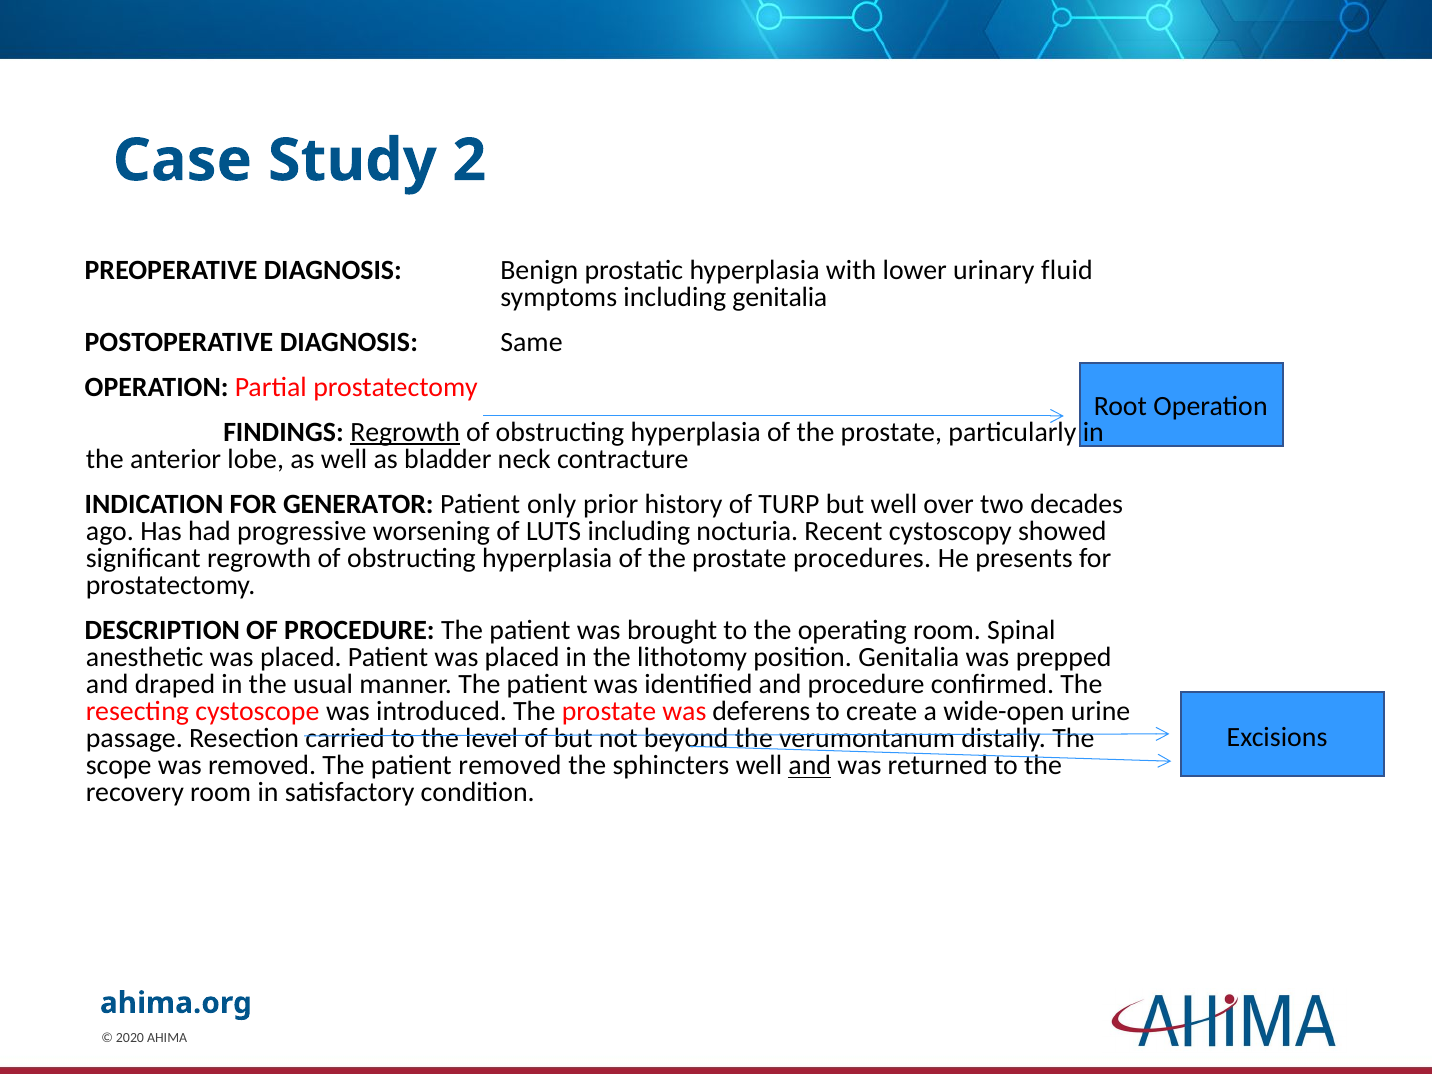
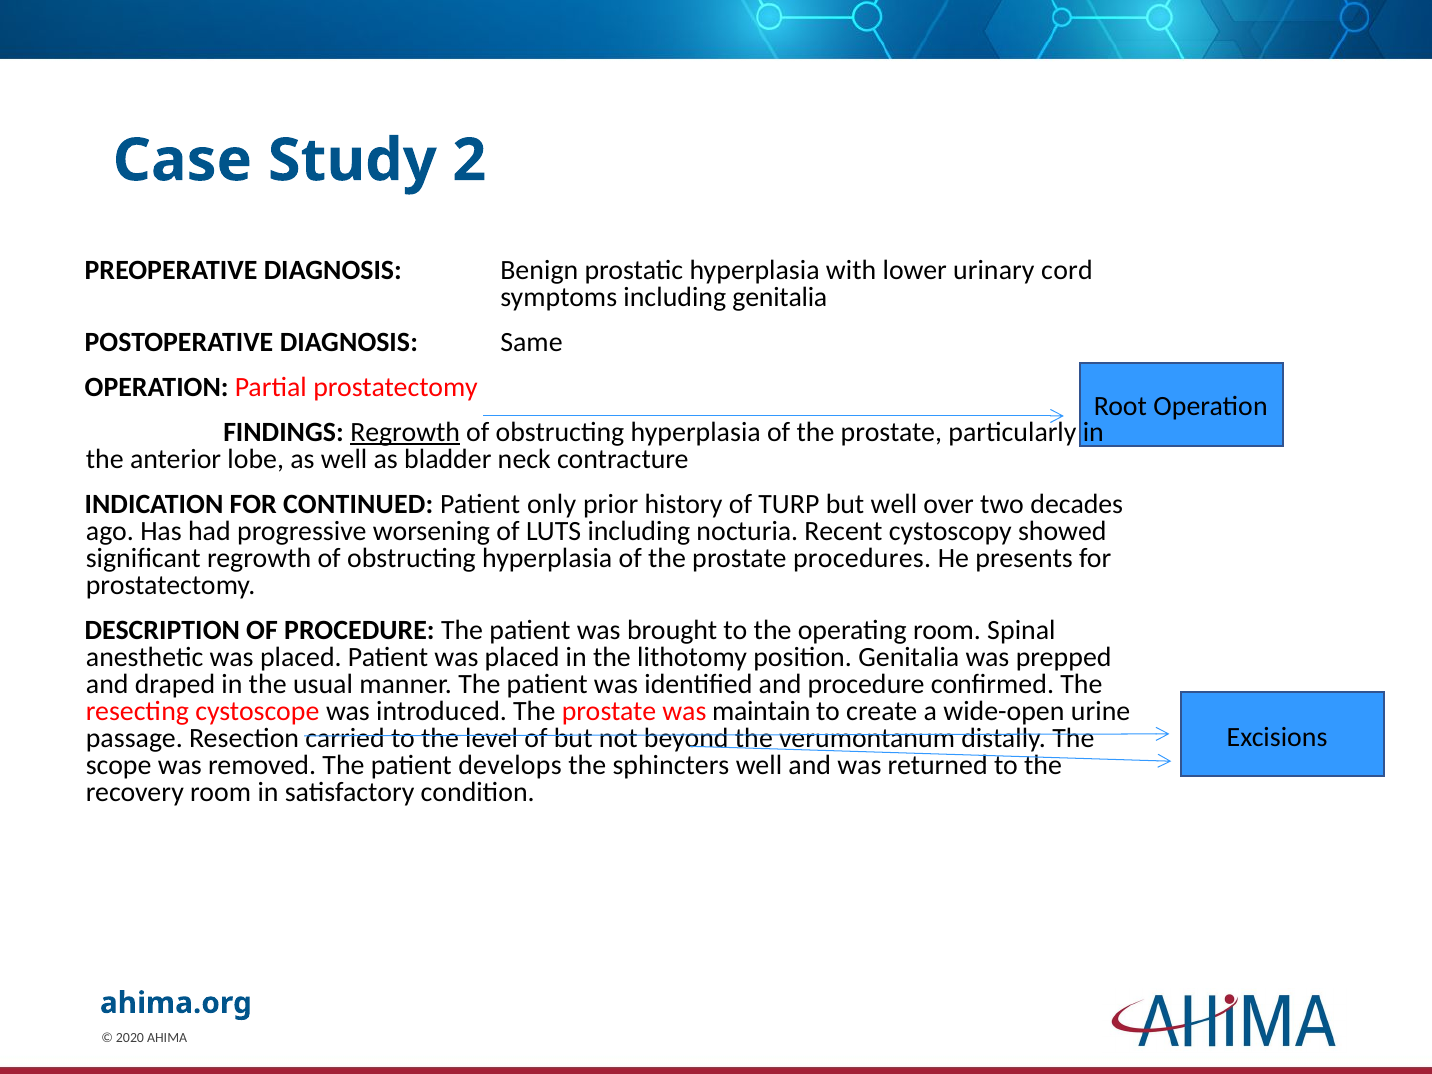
fluid: fluid -> cord
GENERATOR: GENERATOR -> CONTINUED
deferens: deferens -> maintain
patient removed: removed -> develops
and at (810, 765) underline: present -> none
